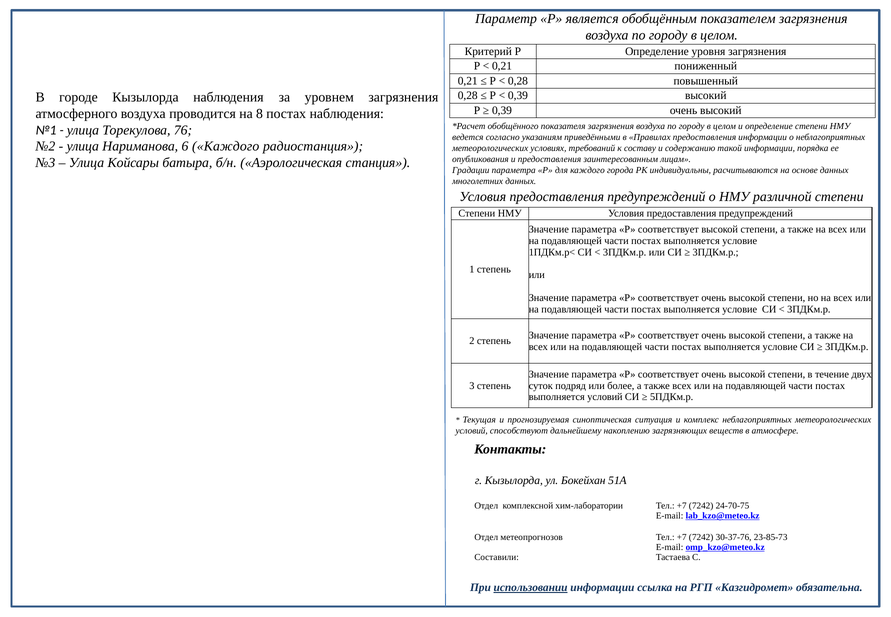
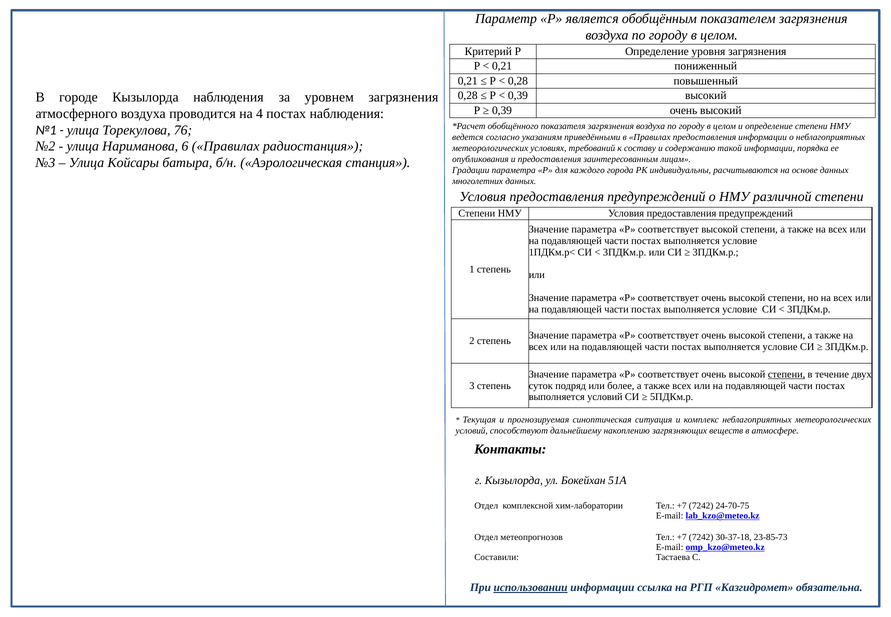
8: 8 -> 4
6 Каждого: Каждого -> Правилах
степени at (787, 374) underline: none -> present
30-37-76: 30-37-76 -> 30-37-18
